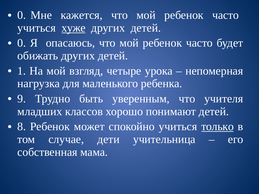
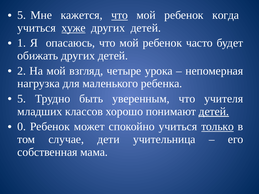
0 at (22, 15): 0 -> 5
что at (120, 15) underline: none -> present
часто at (226, 15): часто -> когда
0 at (22, 43): 0 -> 1
1: 1 -> 2
9 at (22, 99): 9 -> 5
детей at (214, 112) underline: none -> present
8: 8 -> 0
